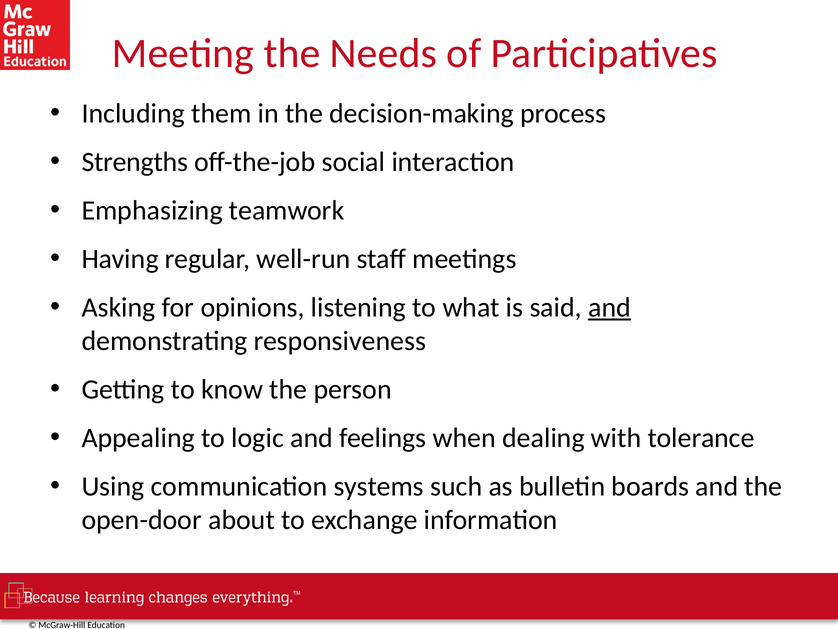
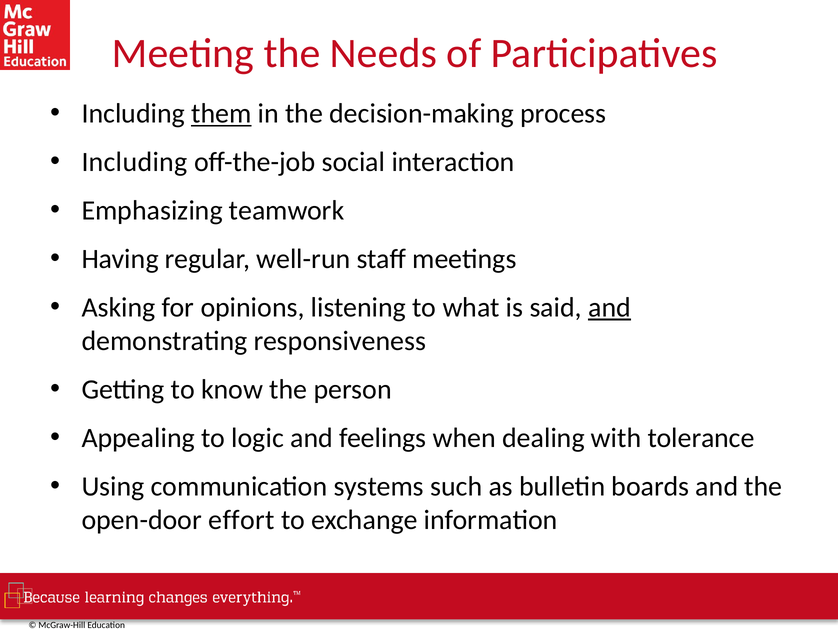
them underline: none -> present
Strengths at (135, 162): Strengths -> Including
about: about -> effort
